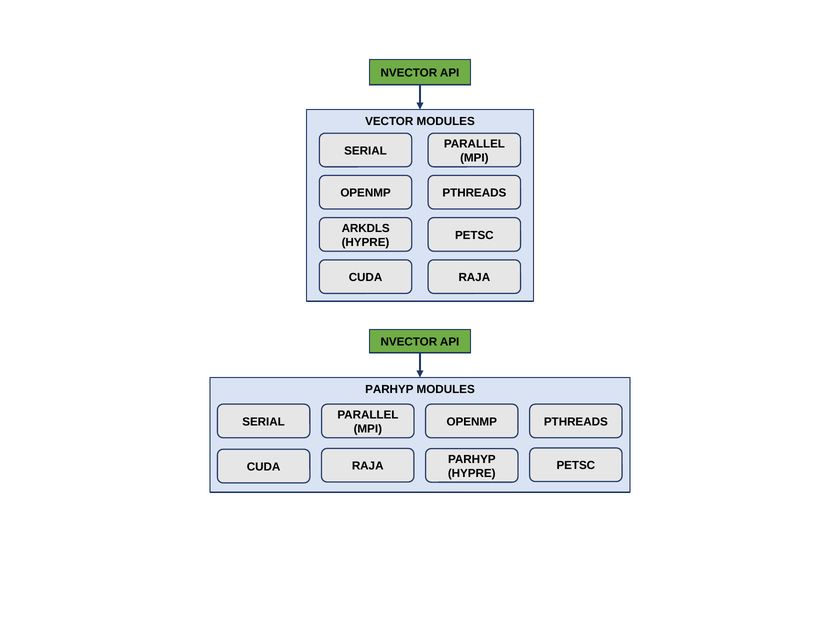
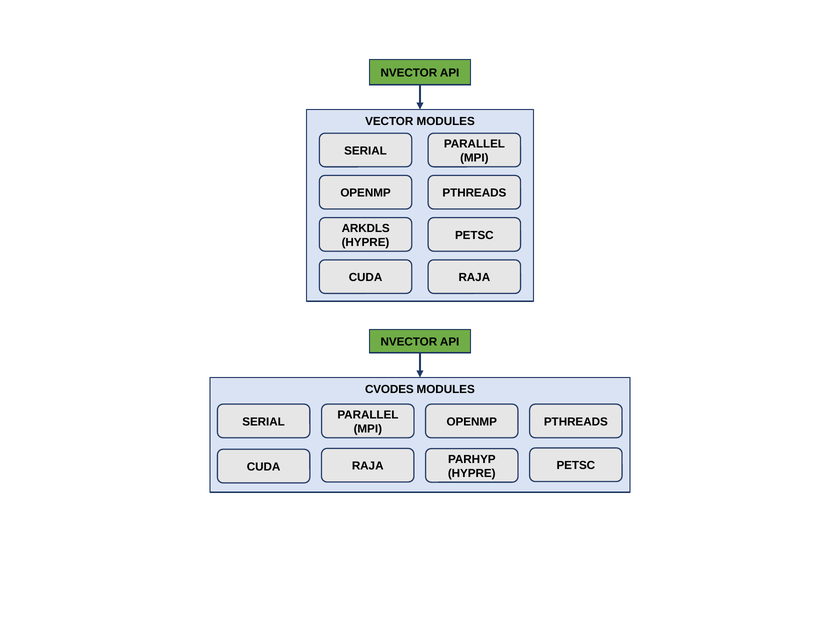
PARHYP at (389, 389): PARHYP -> CVODES
